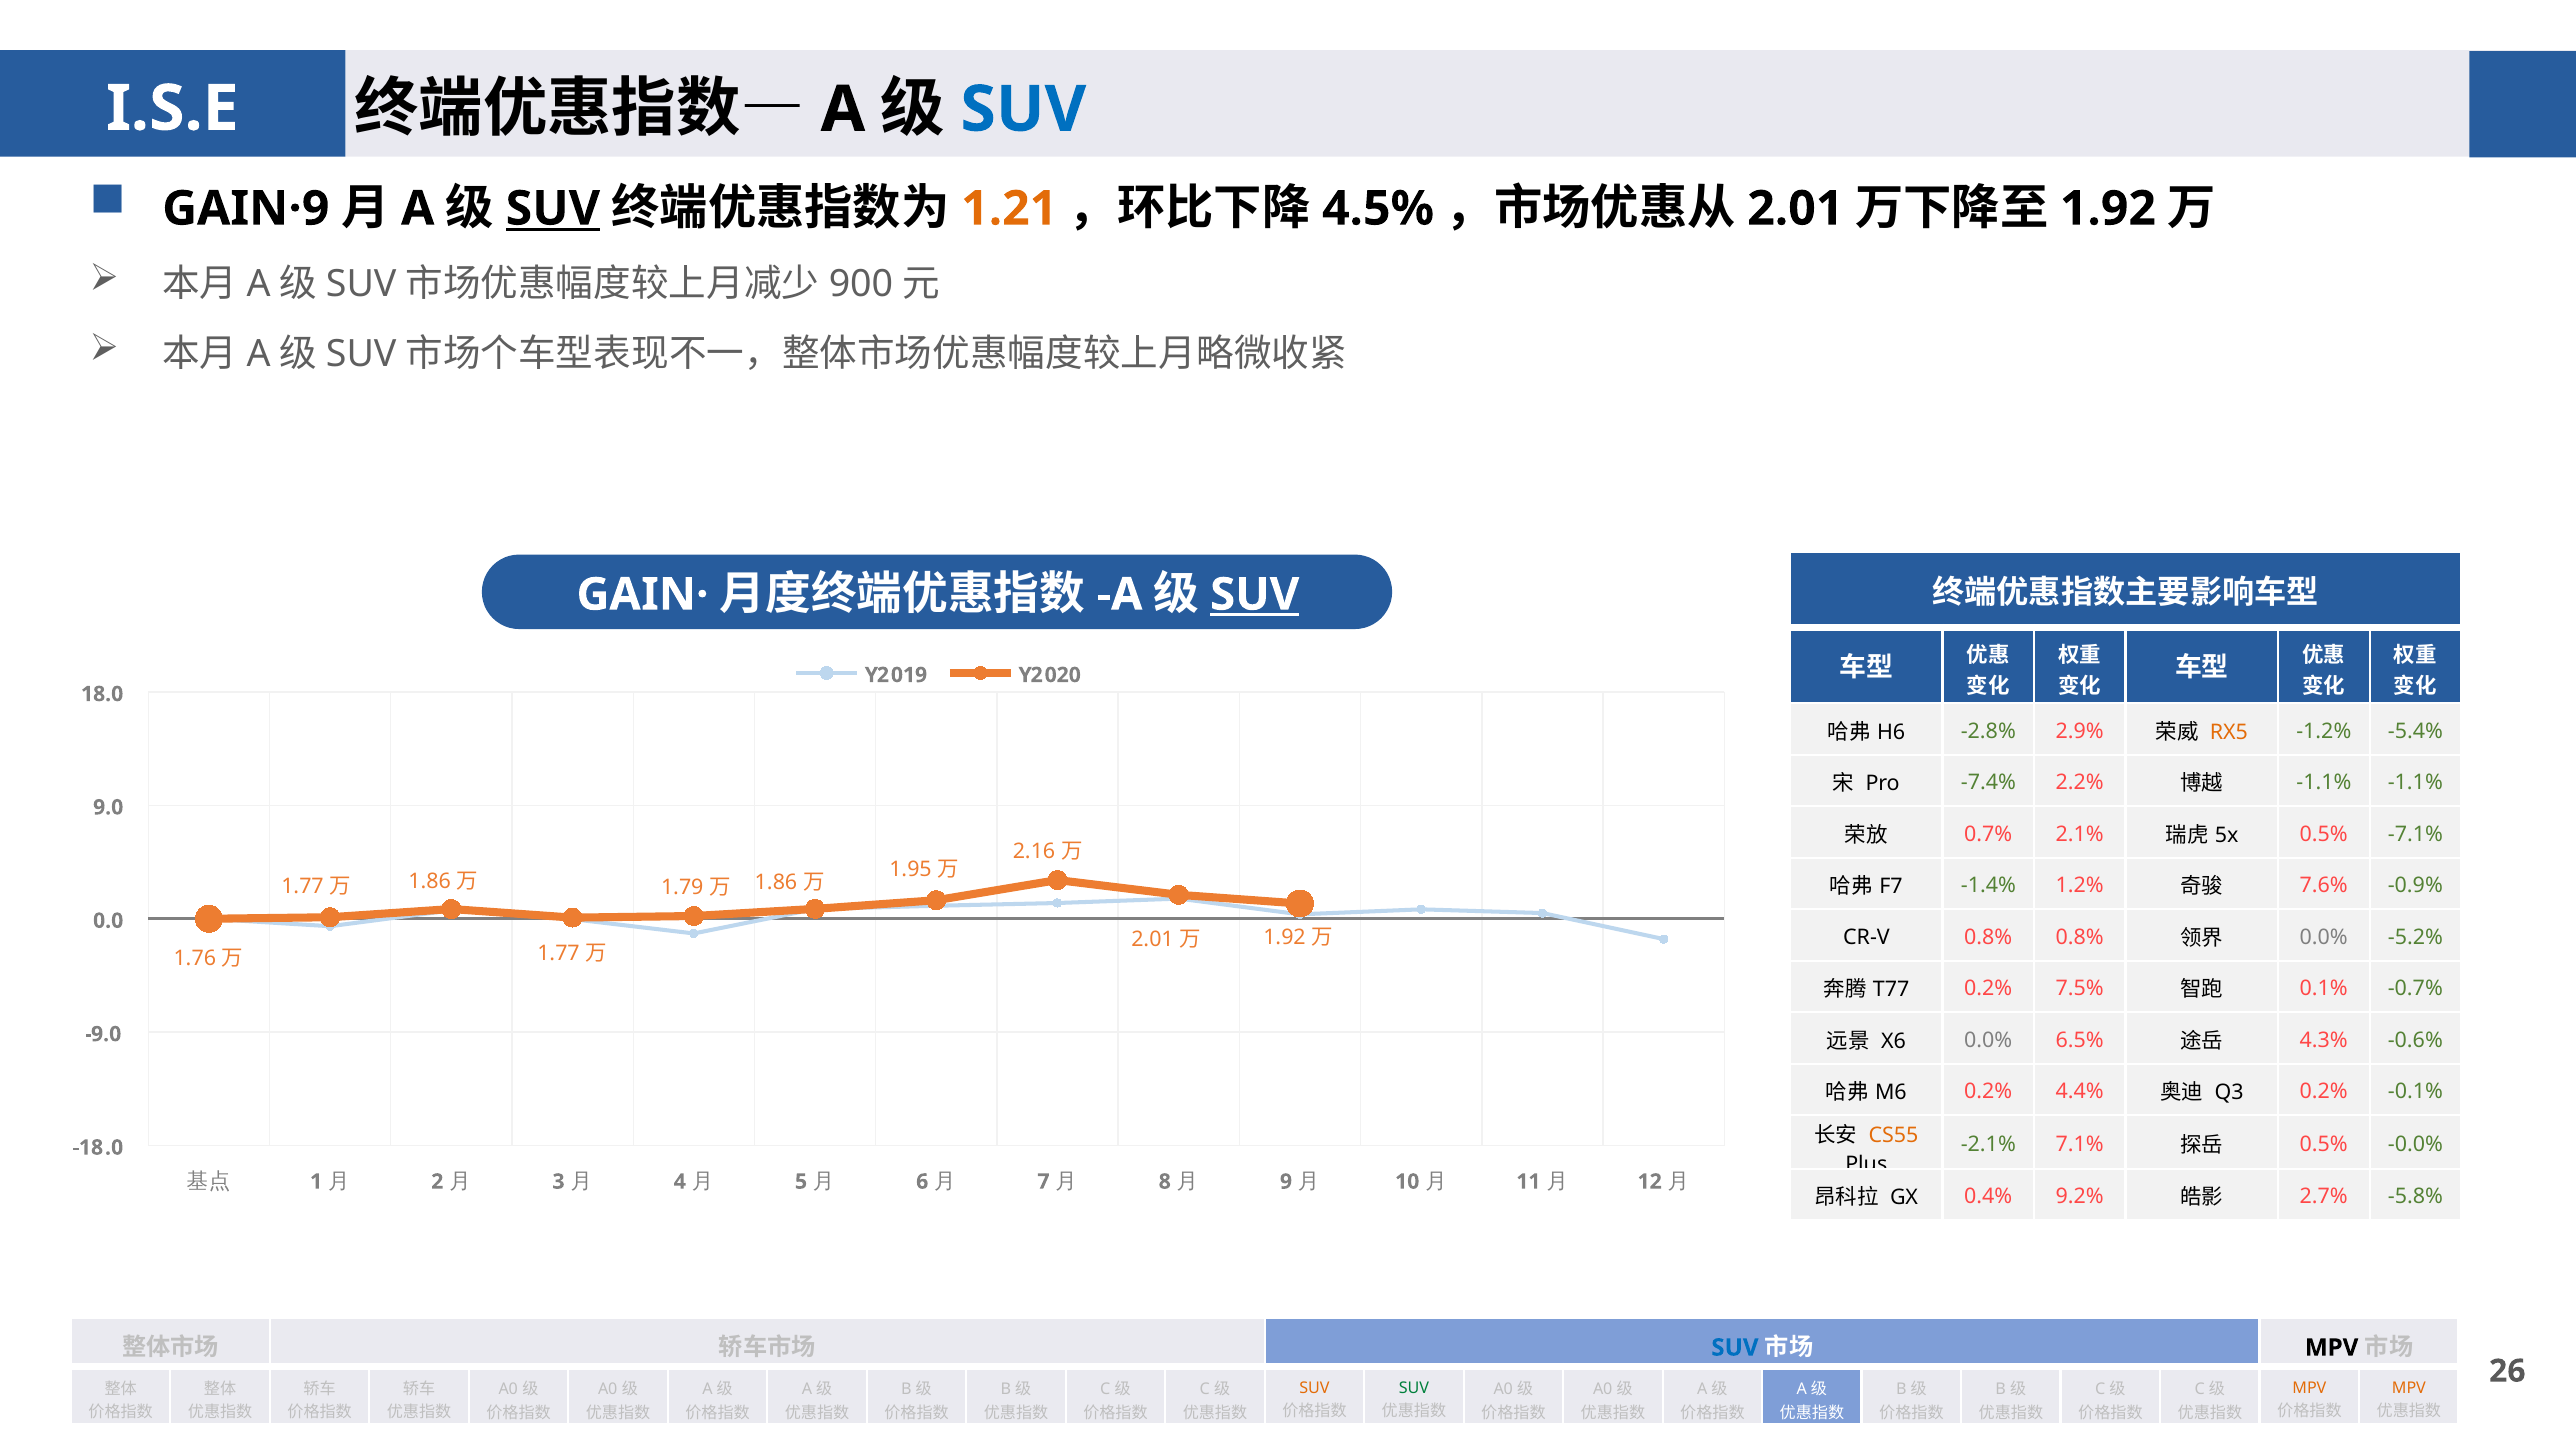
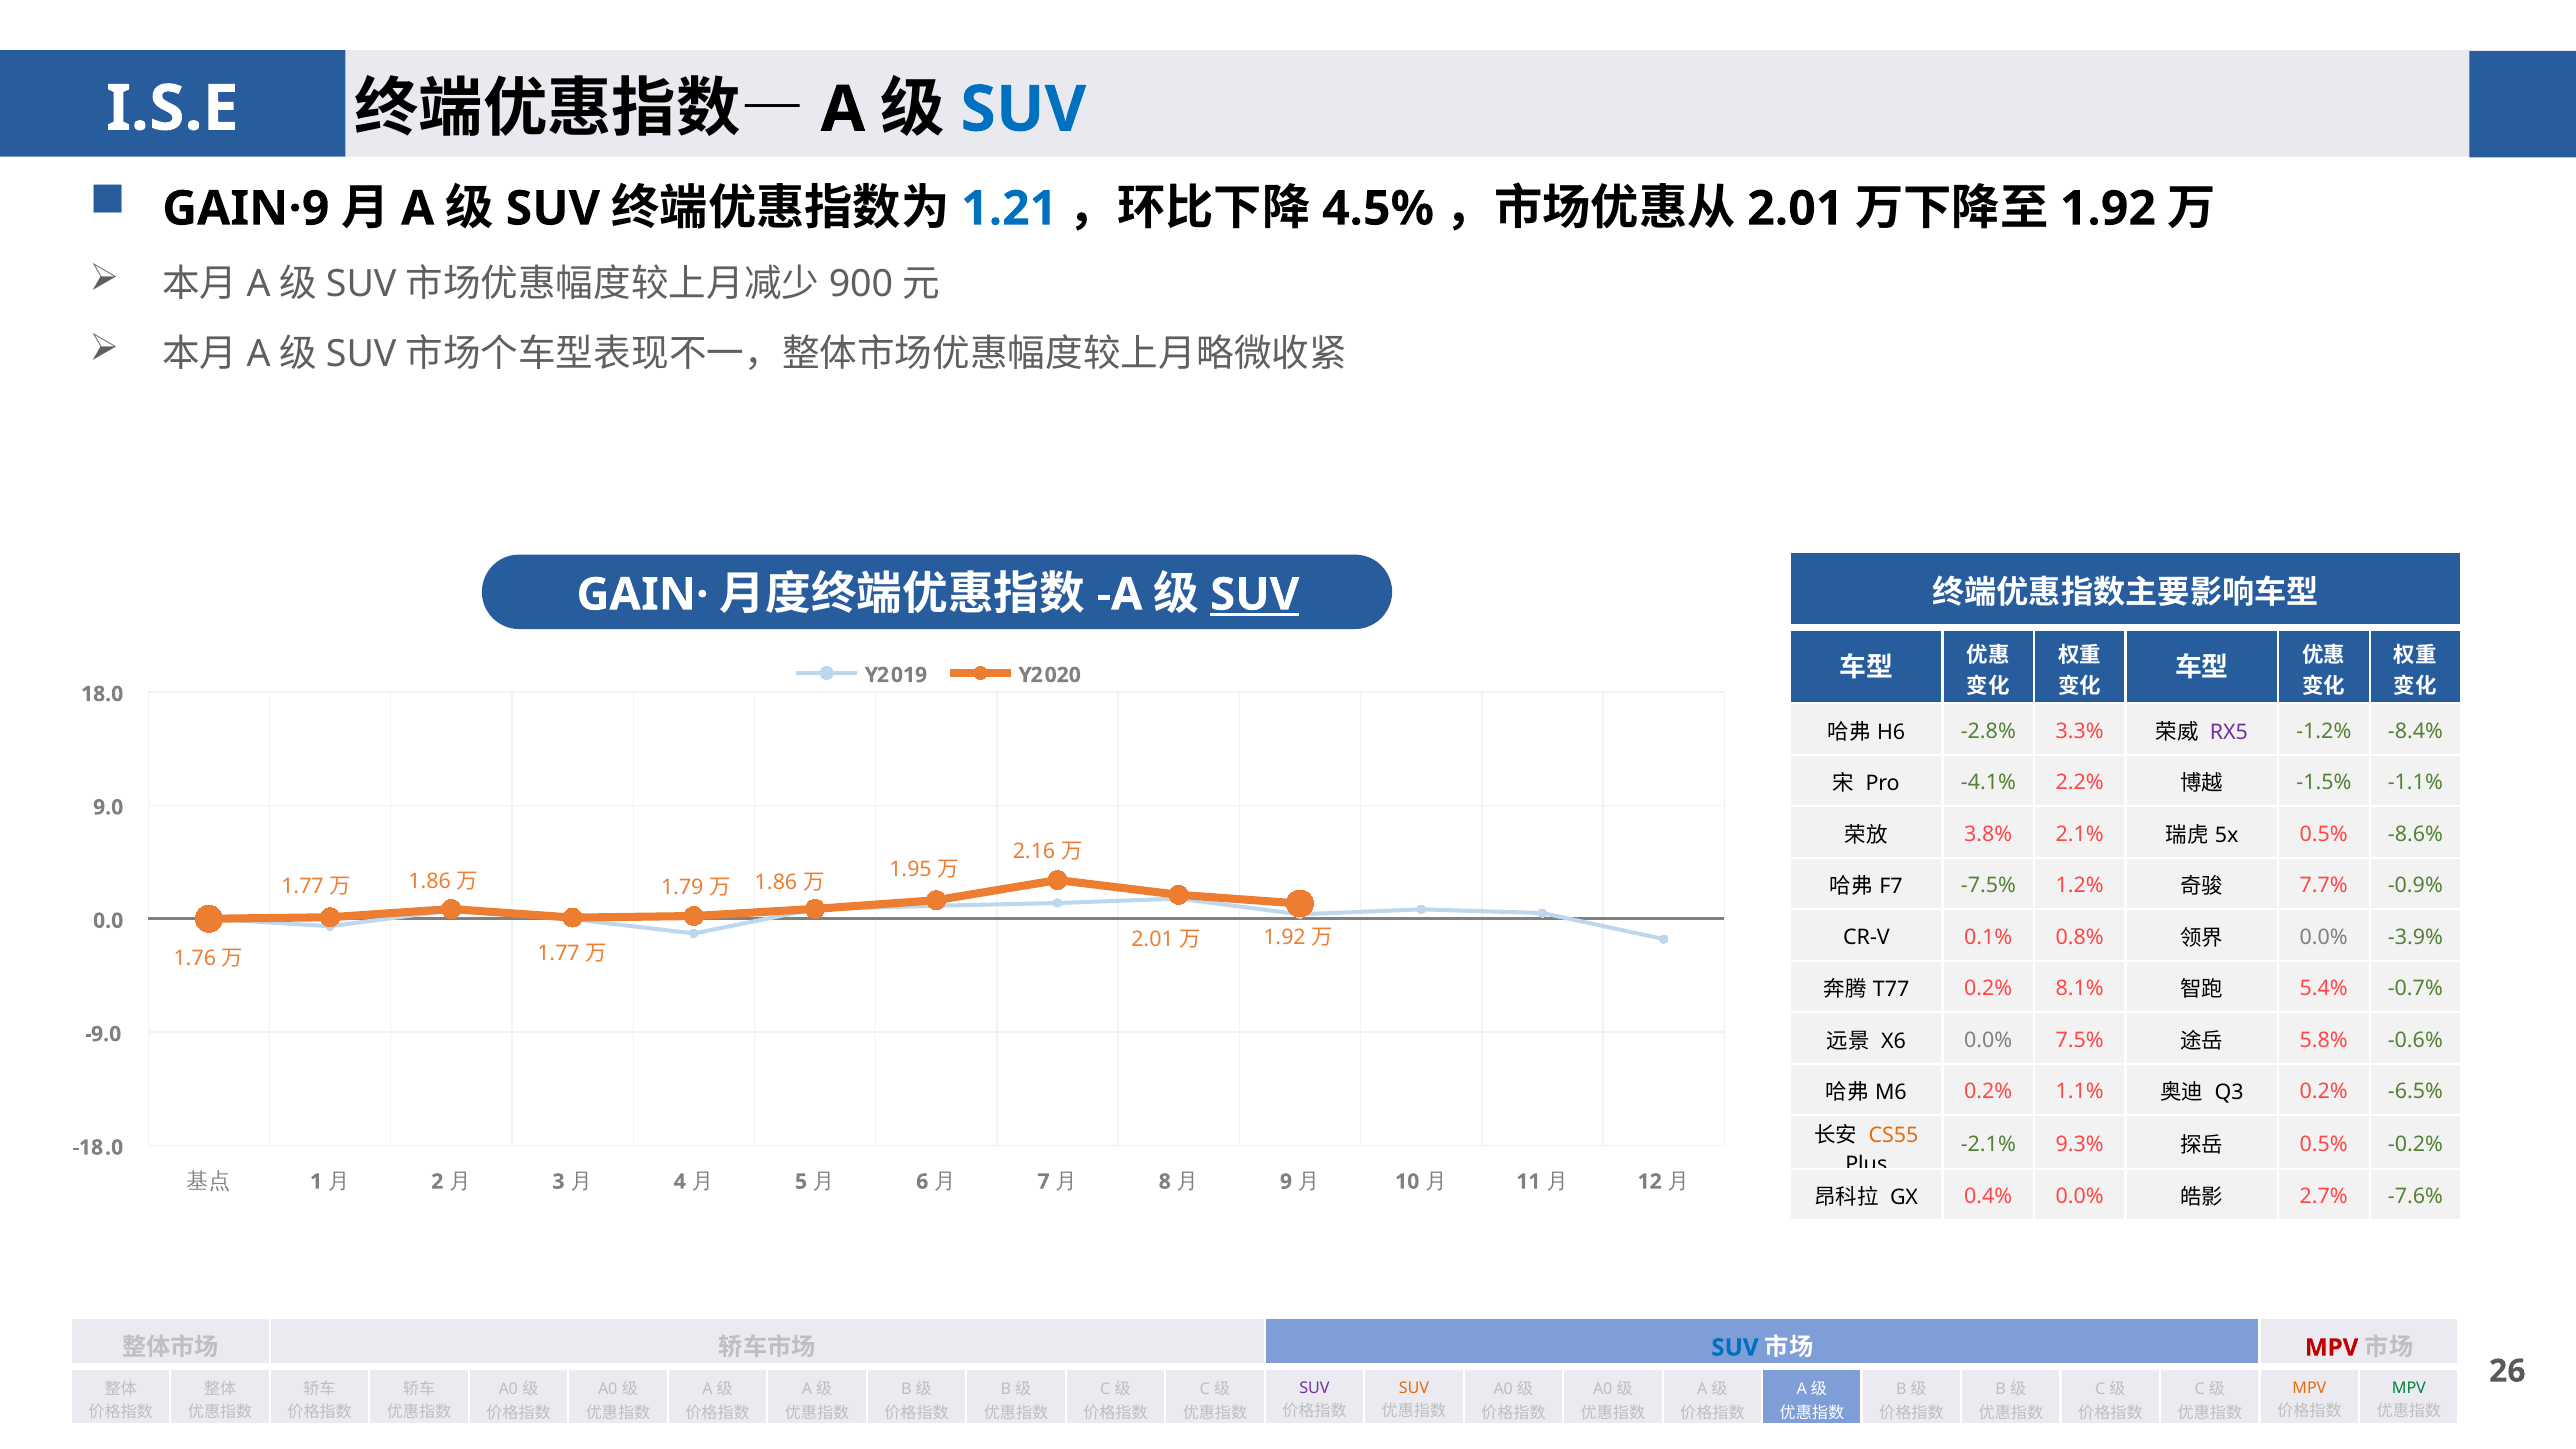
SUV at (553, 209) underline: present -> none
1.21 colour: orange -> blue
2.9%: 2.9% -> 3.3%
RX5 colour: orange -> purple
-5.4%: -5.4% -> -8.4%
-7.4%: -7.4% -> -4.1%
-1.1% at (2324, 783): -1.1% -> -1.5%
0.7%: 0.7% -> 3.8%
-7.1%: -7.1% -> -8.6%
-1.4%: -1.4% -> -7.5%
7.6%: 7.6% -> 7.7%
CR-V 0.8%: 0.8% -> 0.1%
-5.2%: -5.2% -> -3.9%
7.5%: 7.5% -> 8.1%
0.1%: 0.1% -> 5.4%
6.5%: 6.5% -> 7.5%
4.3%: 4.3% -> 5.8%
4.4%: 4.4% -> 1.1%
-0.1%: -0.1% -> -6.5%
7.1%: 7.1% -> 9.3%
-0.0%: -0.0% -> -0.2%
0.4% 9.2%: 9.2% -> 0.0%
-5.8%: -5.8% -> -7.6%
MPV at (2332, 1348) colour: black -> red
SUV at (1314, 1388) colour: orange -> purple
SUV at (1414, 1388) colour: green -> orange
MPV at (2409, 1388) colour: orange -> green
